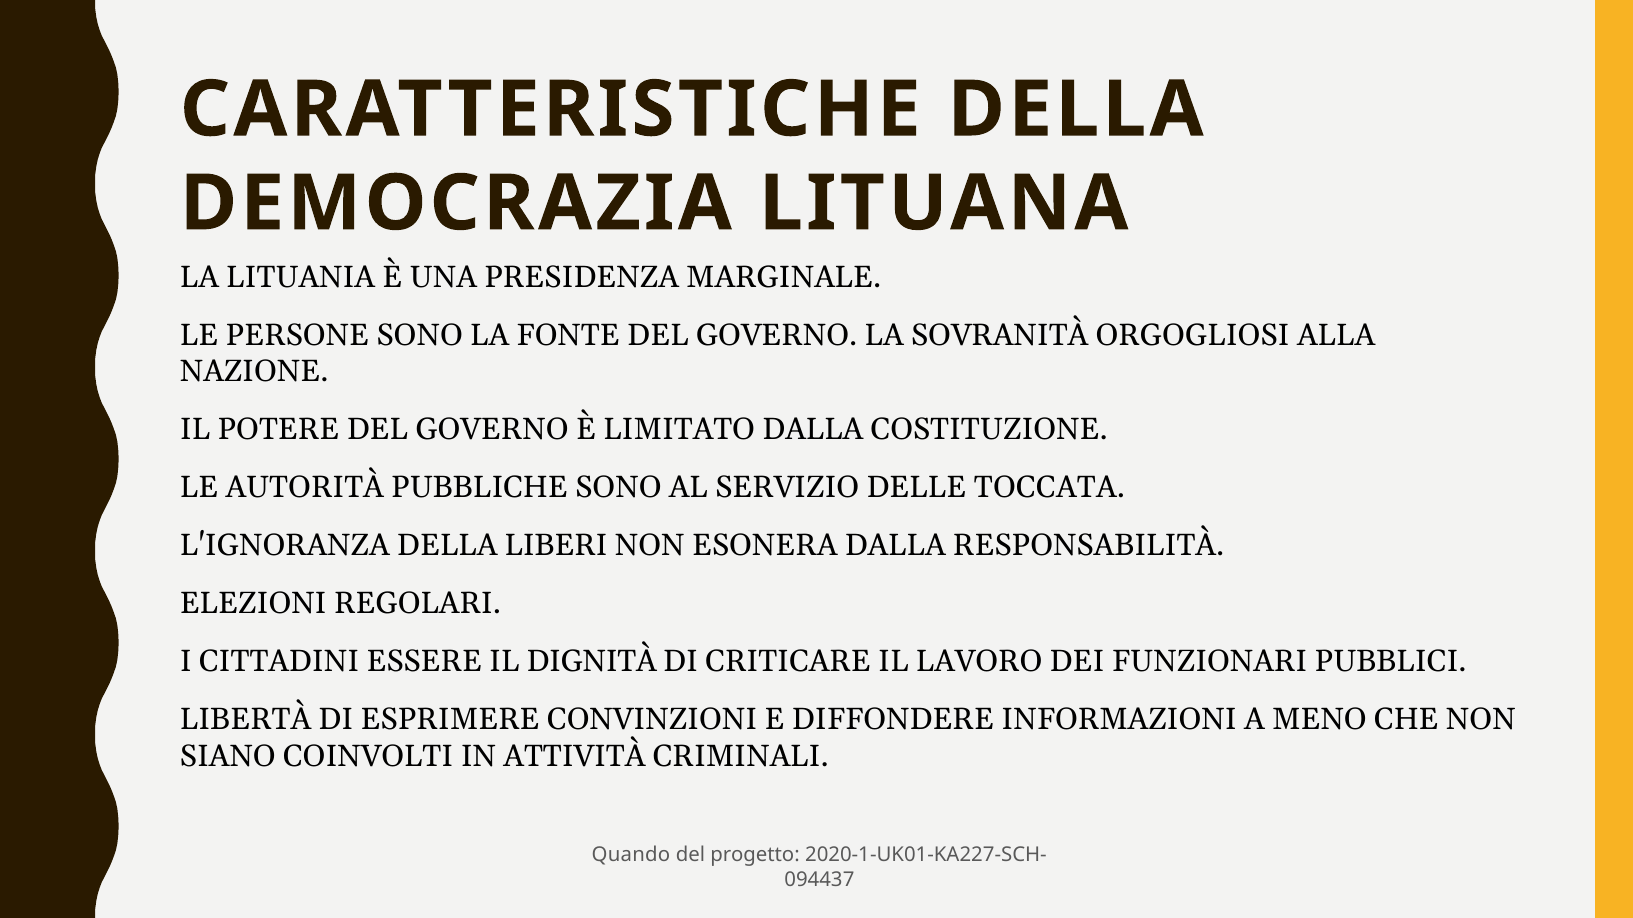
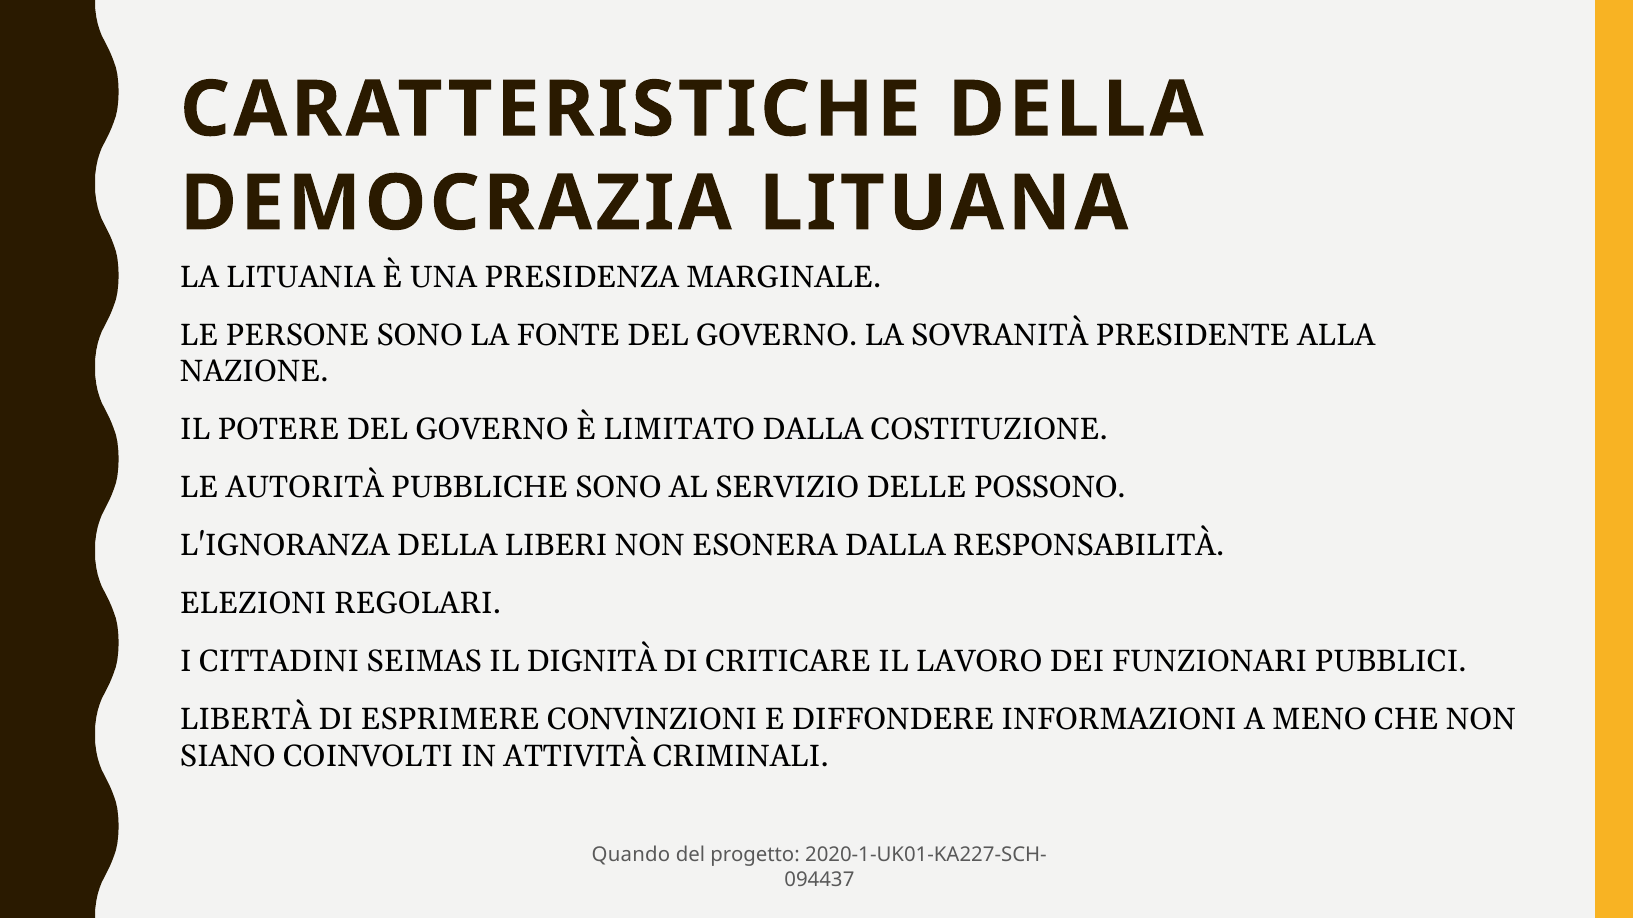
ORGOGLIOSI: ORGOGLIOSI -> PRESIDENTE
TOCCATA: TOCCATA -> POSSONO
ESSERE: ESSERE -> SEIMAS
